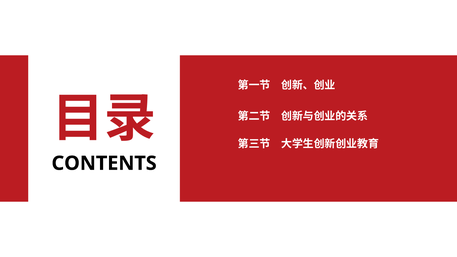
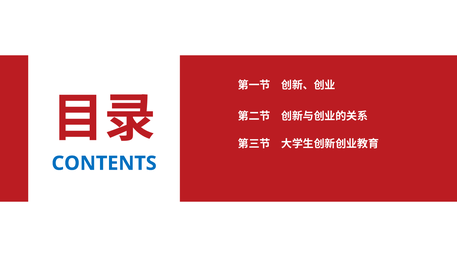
CONTENTS colour: black -> blue
